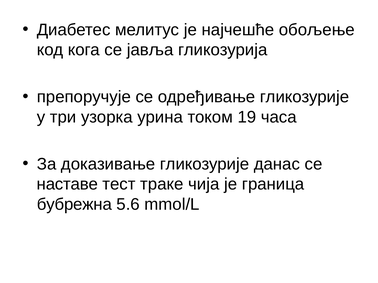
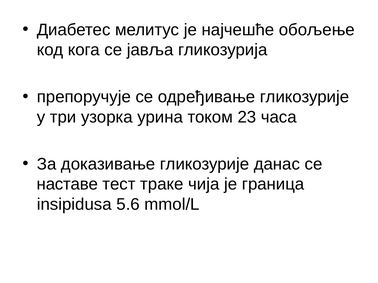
19: 19 -> 23
бубрежна: бубрежна -> insipidusa
